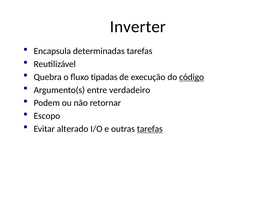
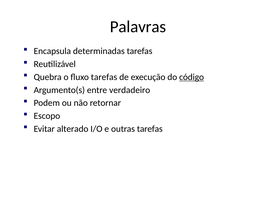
Inverter: Inverter -> Palavras
fluxo tipadas: tipadas -> tarefas
tarefas at (150, 129) underline: present -> none
